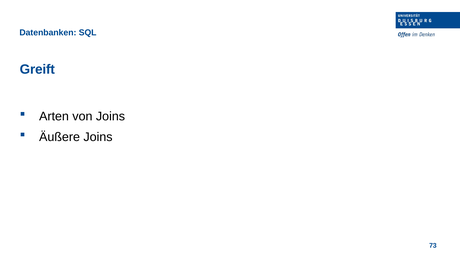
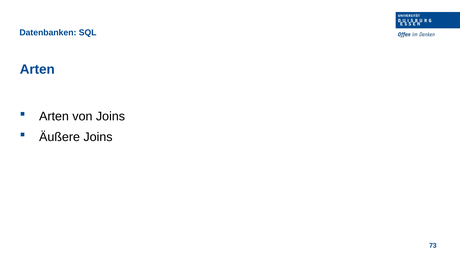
Greift at (37, 69): Greift -> Arten
